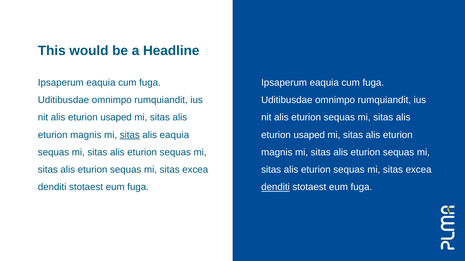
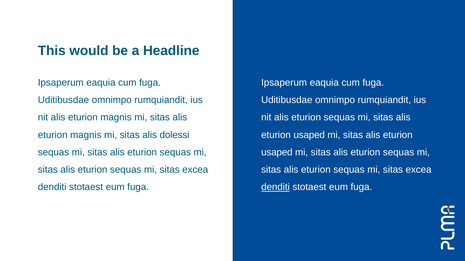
nit alis eturion usaped: usaped -> magnis
sitas at (130, 135) underline: present -> none
alis eaquia: eaquia -> dolessi
magnis at (277, 153): magnis -> usaped
